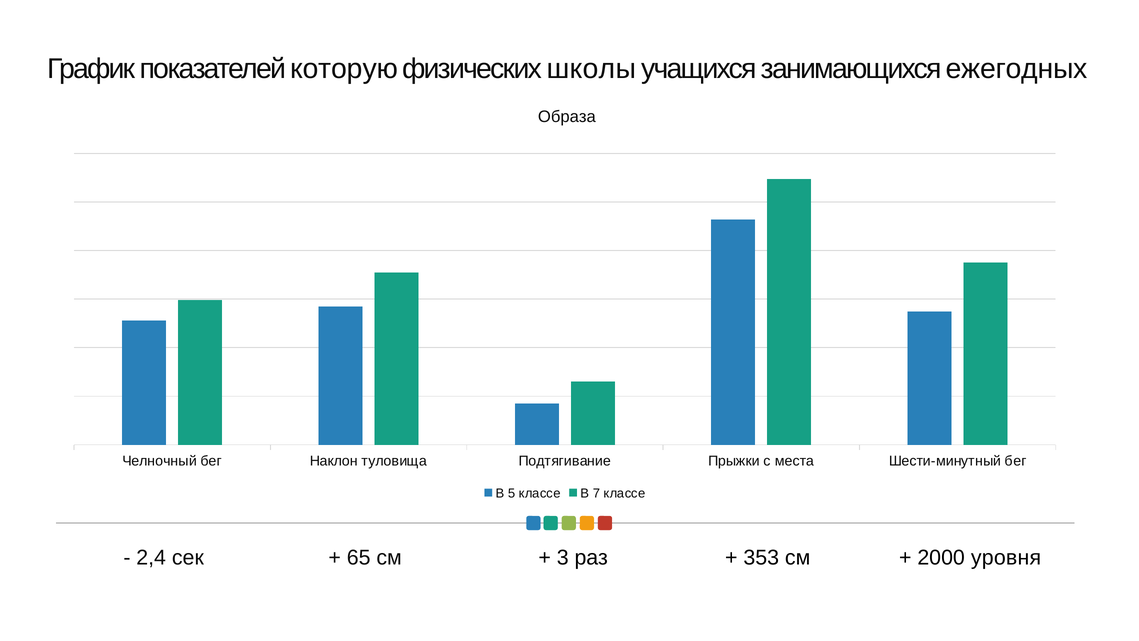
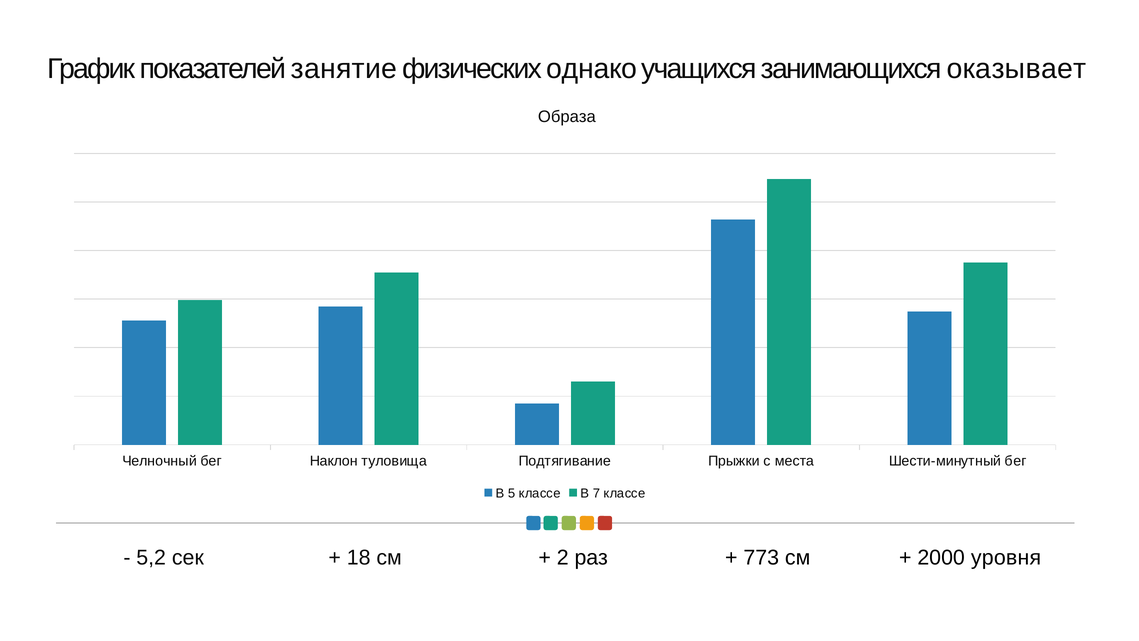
которую: которую -> занятие
школы: школы -> однако
ежегодных: ежегодных -> оказывает
2,4: 2,4 -> 5,2
65: 65 -> 18
3: 3 -> 2
353: 353 -> 773
